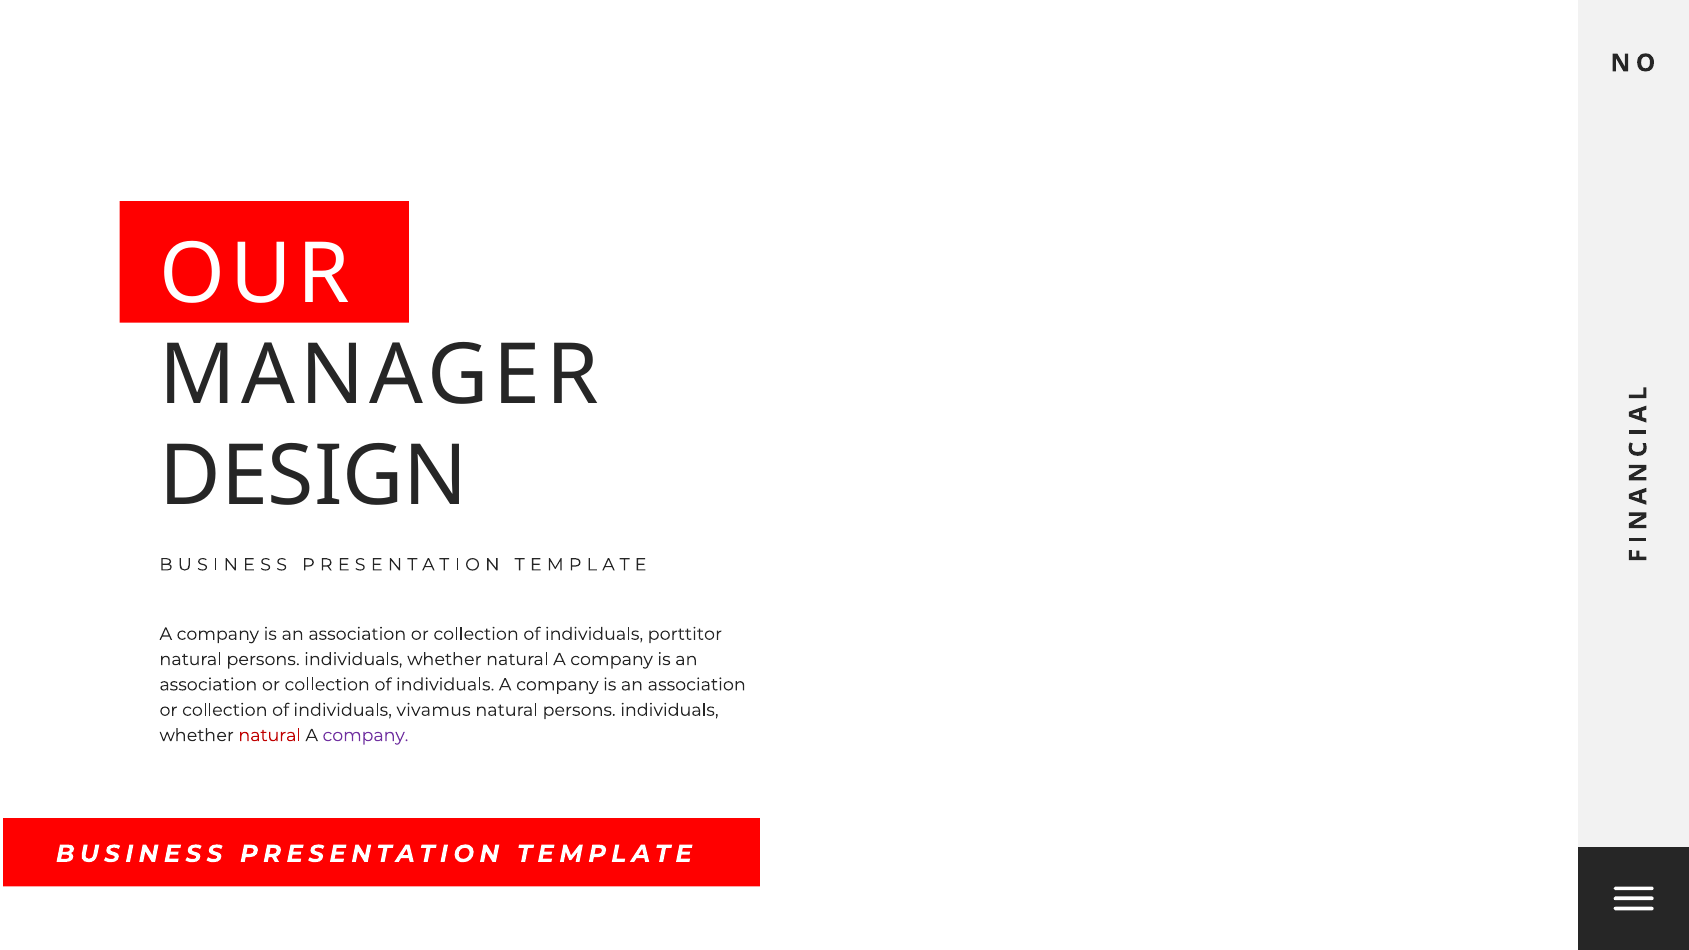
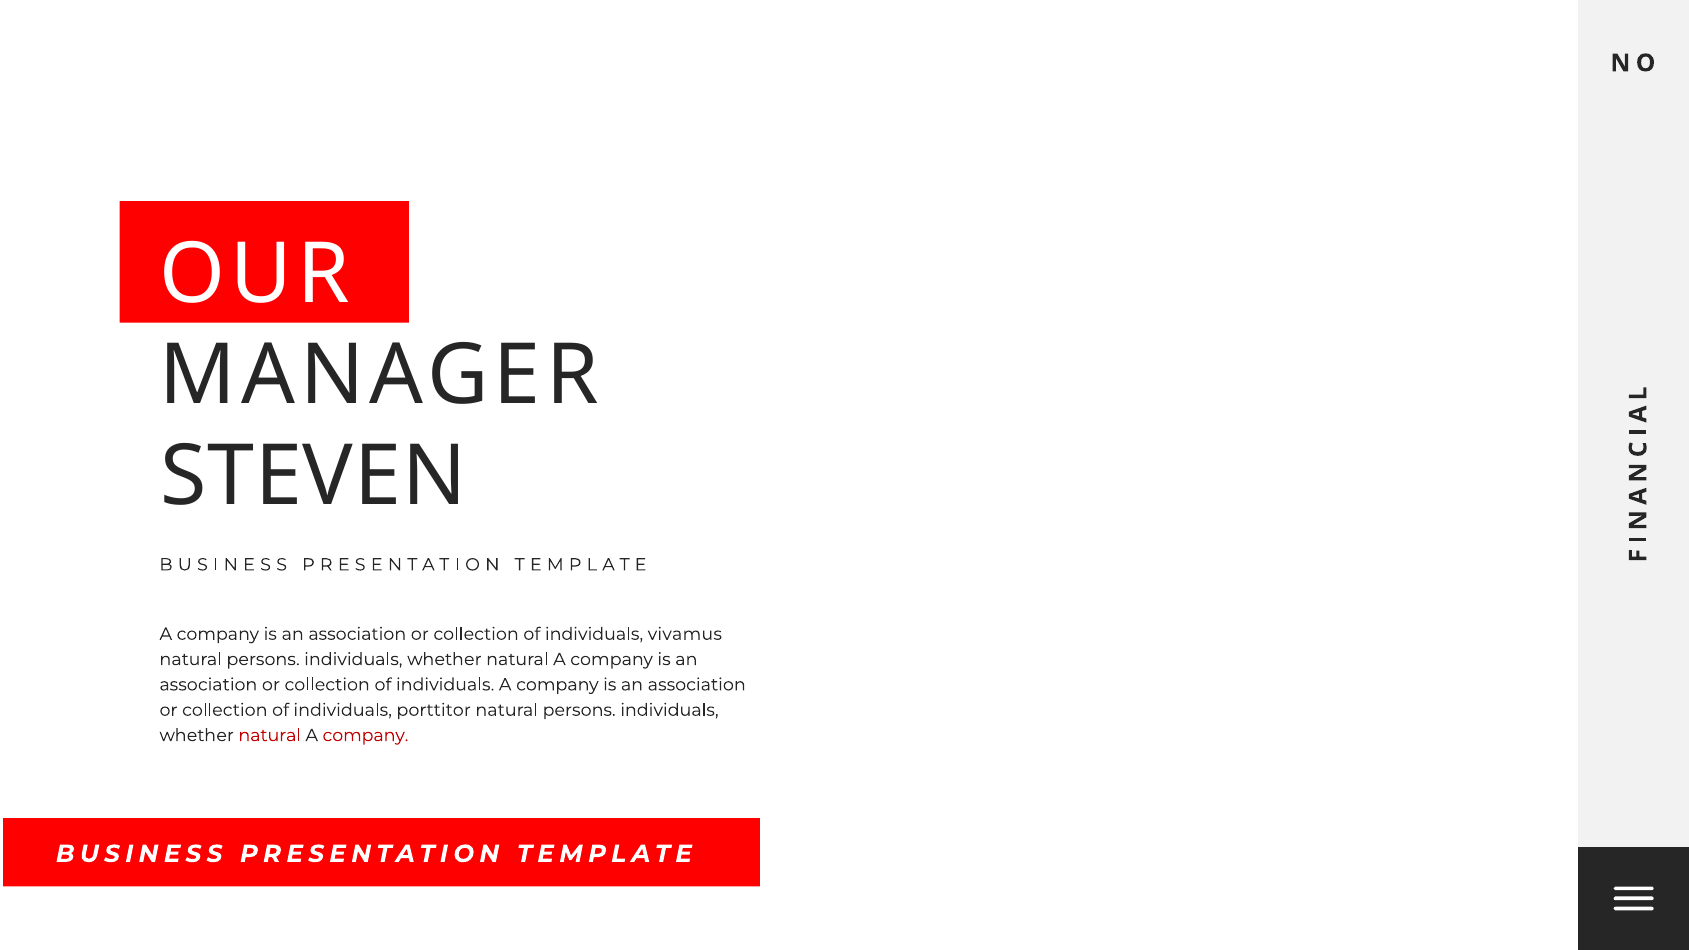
DESIGN: DESIGN -> STEVEN
porttitor: porttitor -> vivamus
vivamus: vivamus -> porttitor
company at (365, 735) colour: purple -> red
